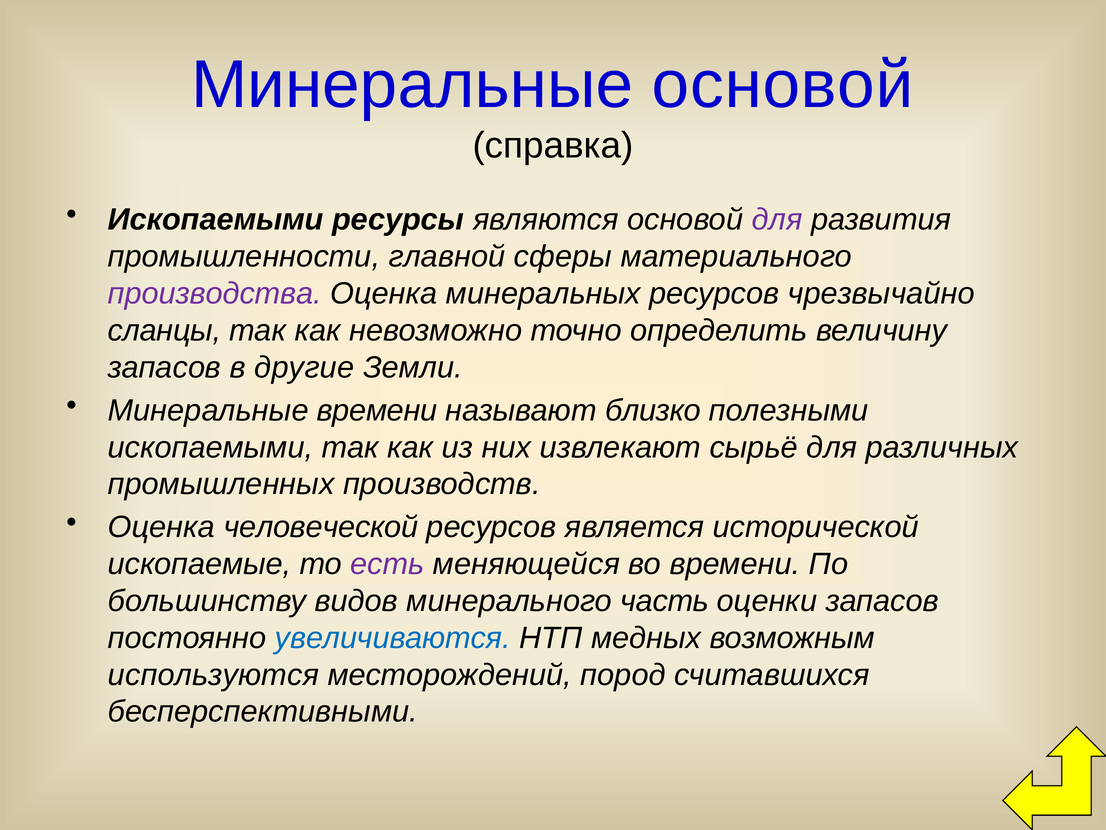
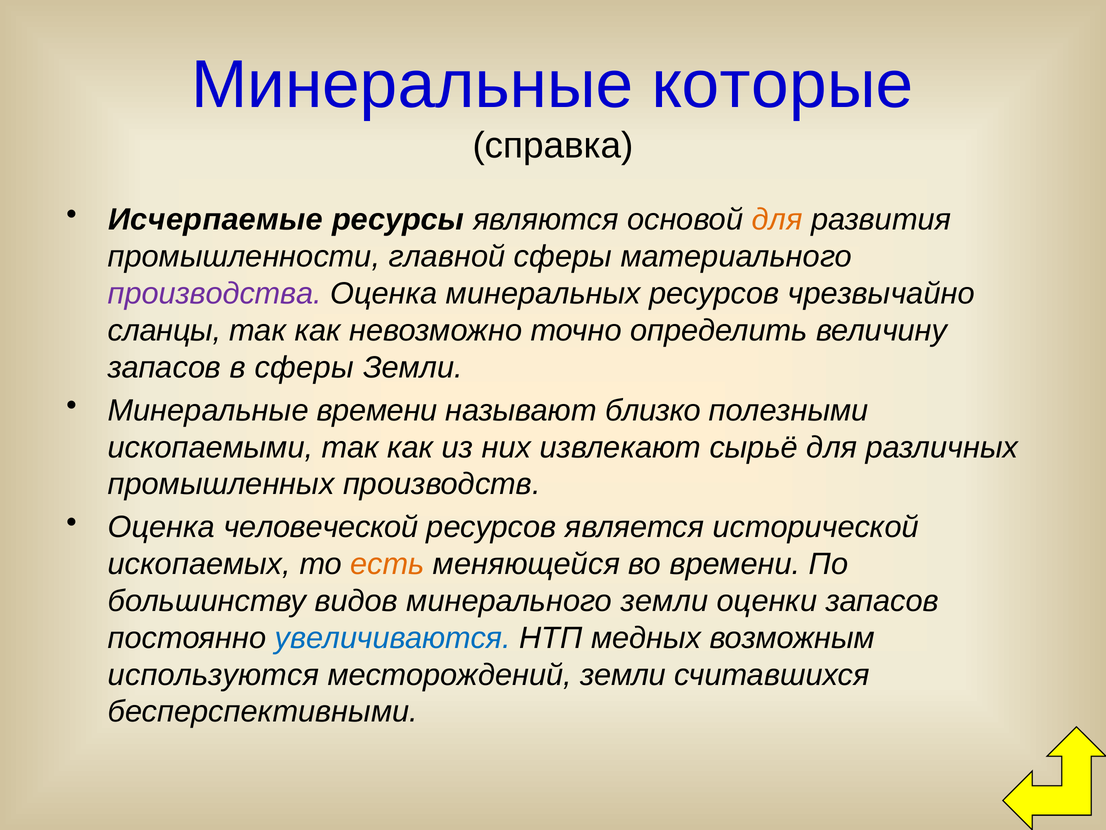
Минеральные основой: основой -> которые
Ископаемыми at (216, 220): Ископаемыми -> Исчерпаемые
для at (777, 220) colour: purple -> orange
в другие: другие -> сферы
ископаемые: ископаемые -> ископаемых
есть colour: purple -> orange
минерального часть: часть -> земли
месторождений пород: пород -> земли
